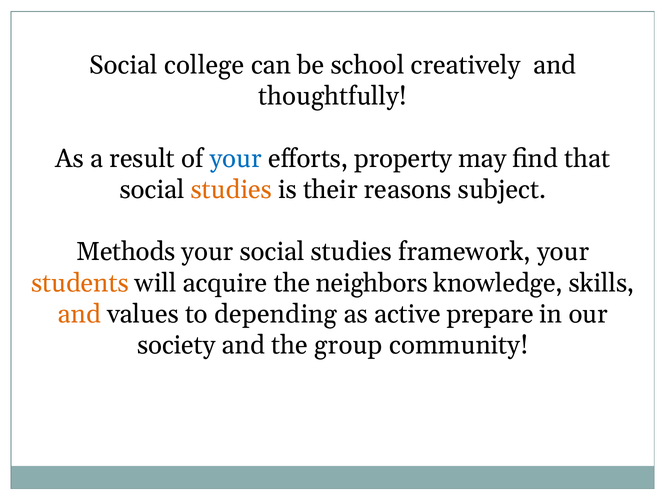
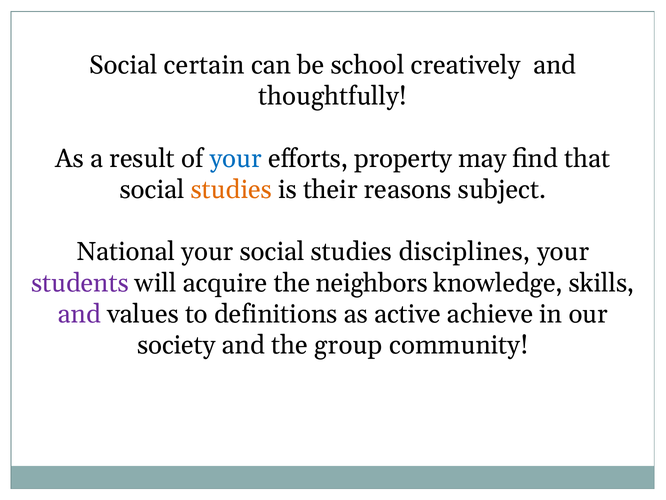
college: college -> certain
Methods: Methods -> National
framework: framework -> disciplines
students colour: orange -> purple
and at (79, 314) colour: orange -> purple
depending: depending -> definitions
prepare: prepare -> achieve
